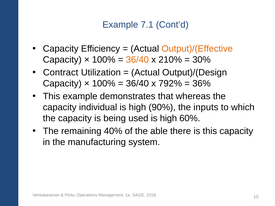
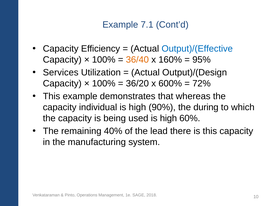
Output)/(Effective colour: orange -> blue
210%: 210% -> 160%
30%: 30% -> 95%
Contract: Contract -> Services
36/40 at (137, 84): 36/40 -> 36/20
792%: 792% -> 600%
36%: 36% -> 72%
inputs: inputs -> during
able: able -> lead
